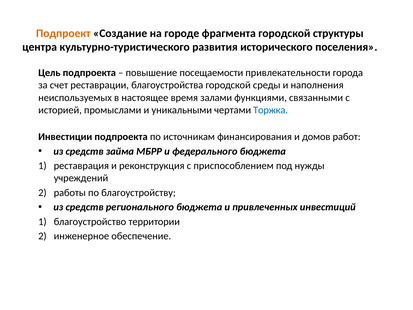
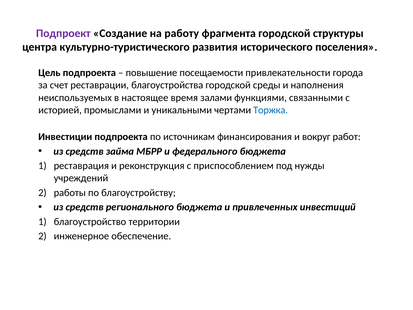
Подпроект colour: orange -> purple
городе: городе -> работу
домов: домов -> вокруг
